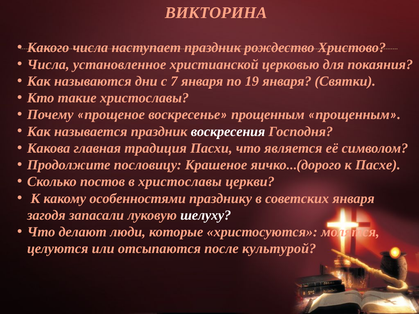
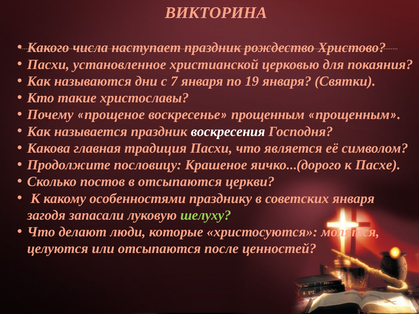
Числа at (48, 64): Числа -> Пасхи
в христославы: христославы -> отсыпаются
шелуху colour: white -> light green
культурой: культурой -> ценностей
